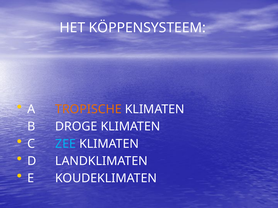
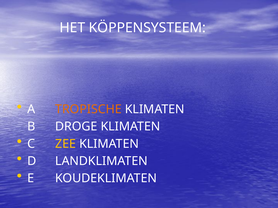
ZEE colour: light blue -> yellow
